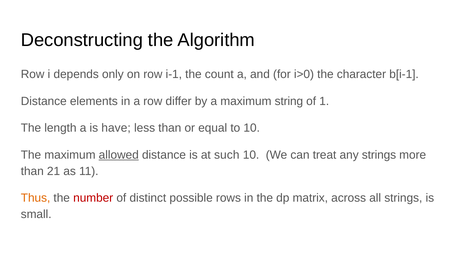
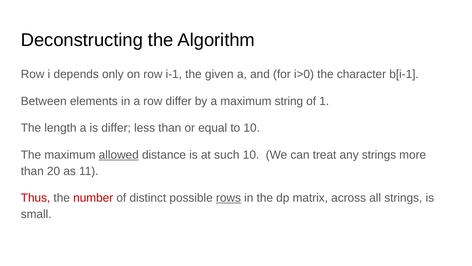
count: count -> given
Distance at (44, 101): Distance -> Between
is have: have -> differ
21: 21 -> 20
Thus colour: orange -> red
rows underline: none -> present
